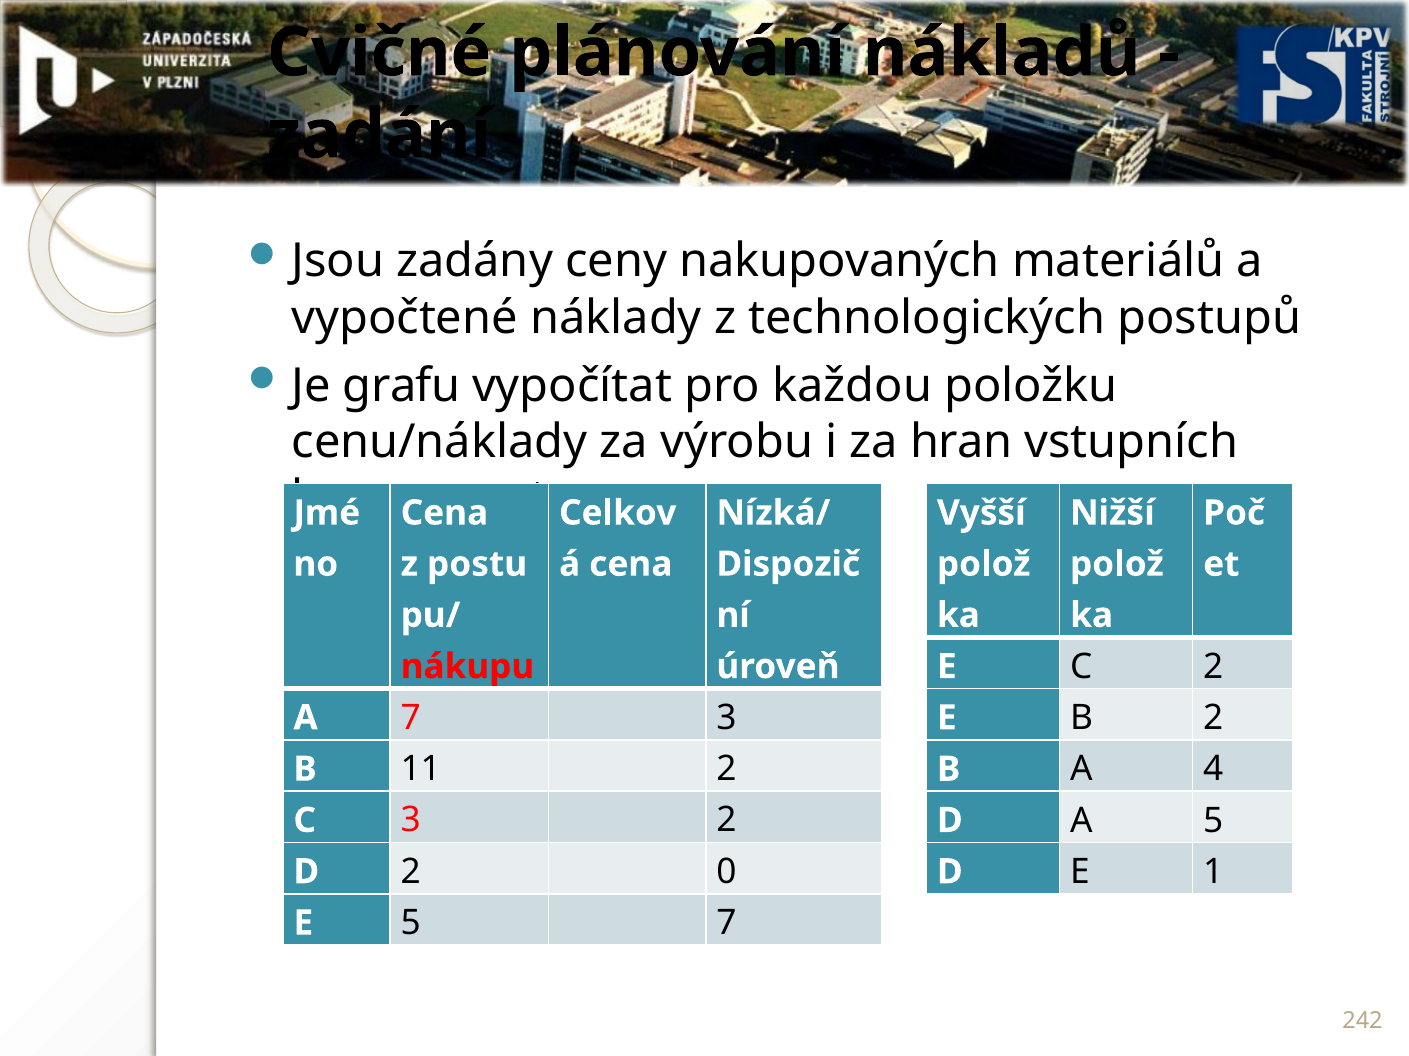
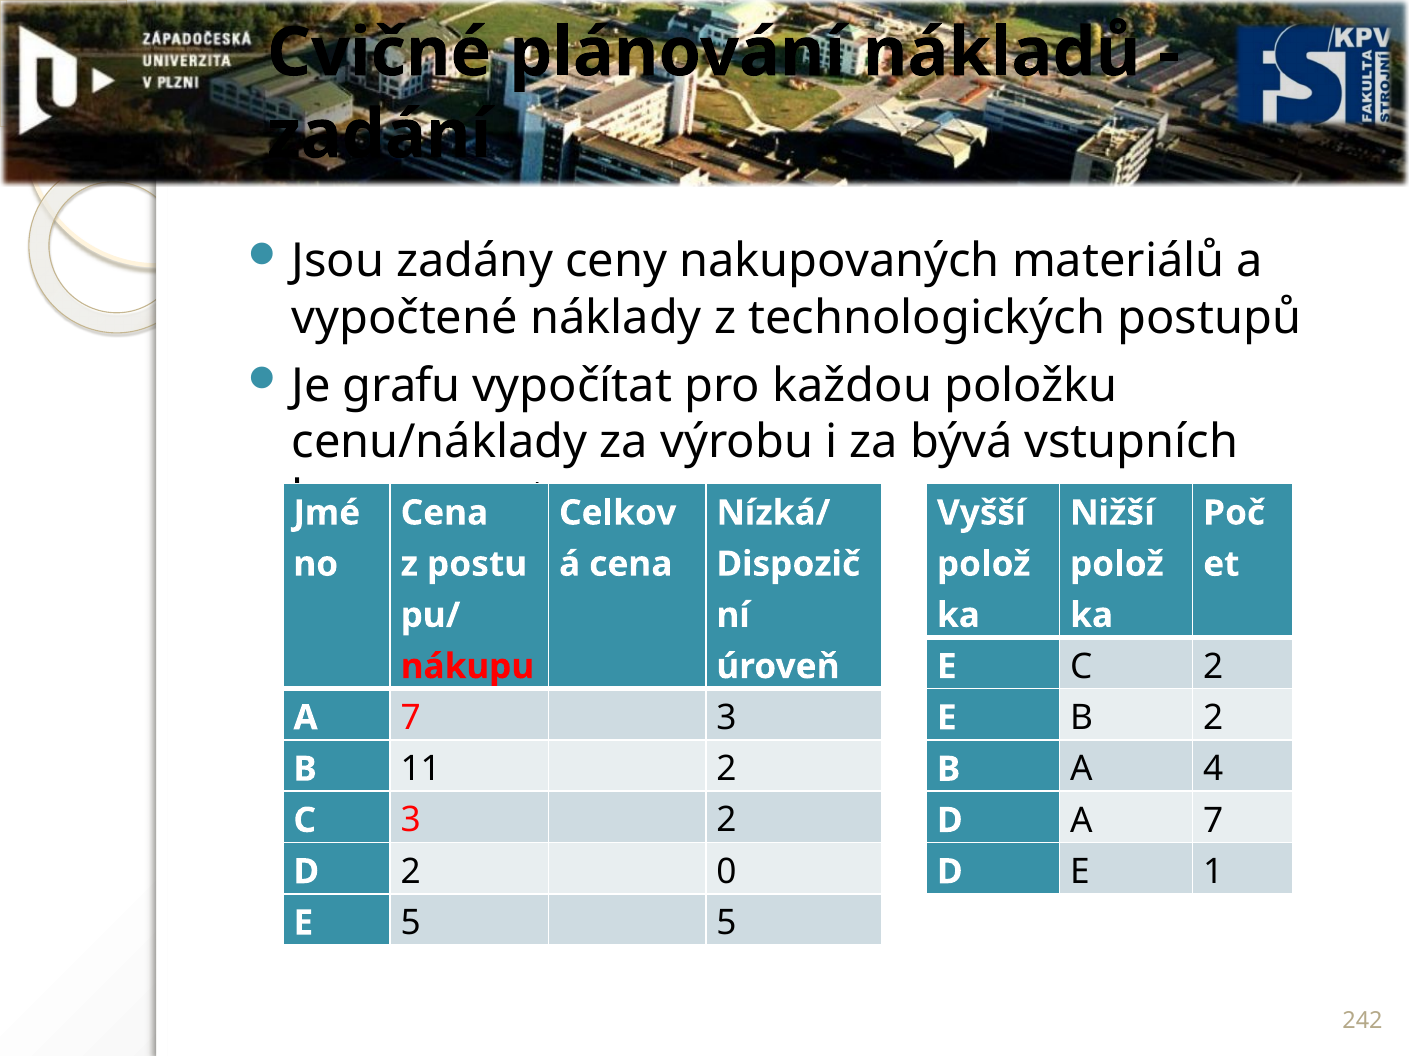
hran: hran -> bývá
5 at (1213, 821): 5 -> 7
5 7: 7 -> 5
